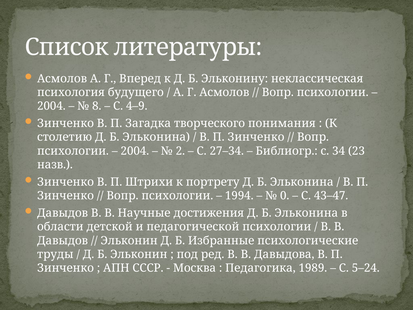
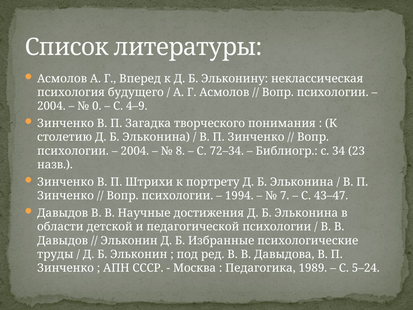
8: 8 -> 0
2: 2 -> 8
27–34: 27–34 -> 72–34
0: 0 -> 7
